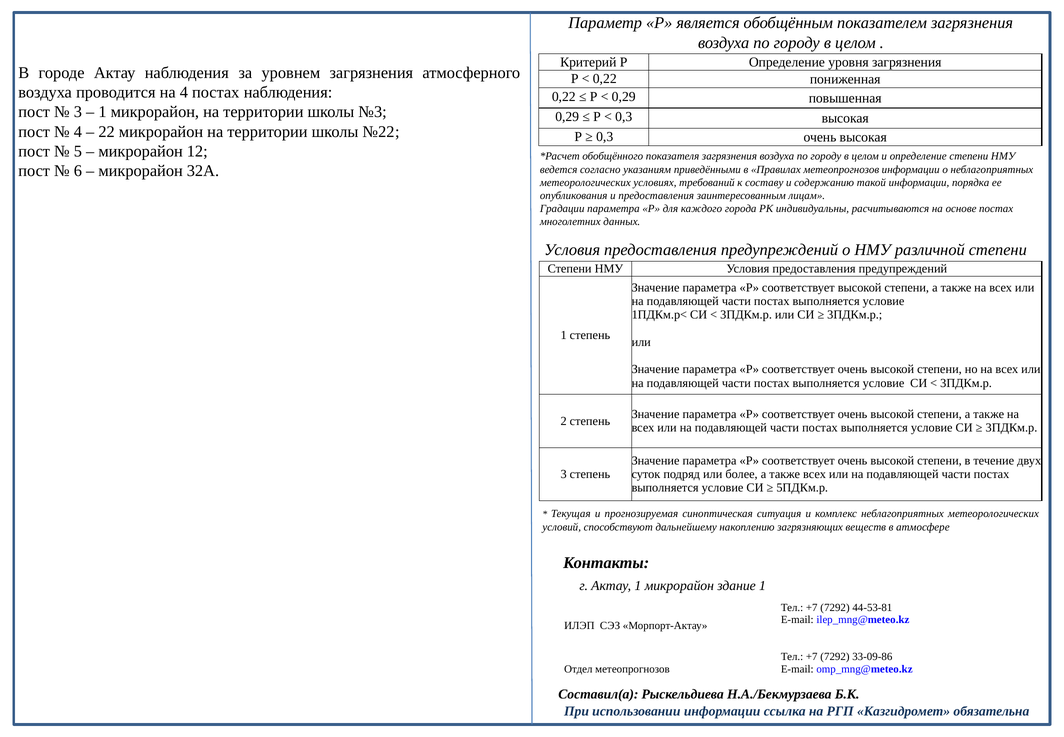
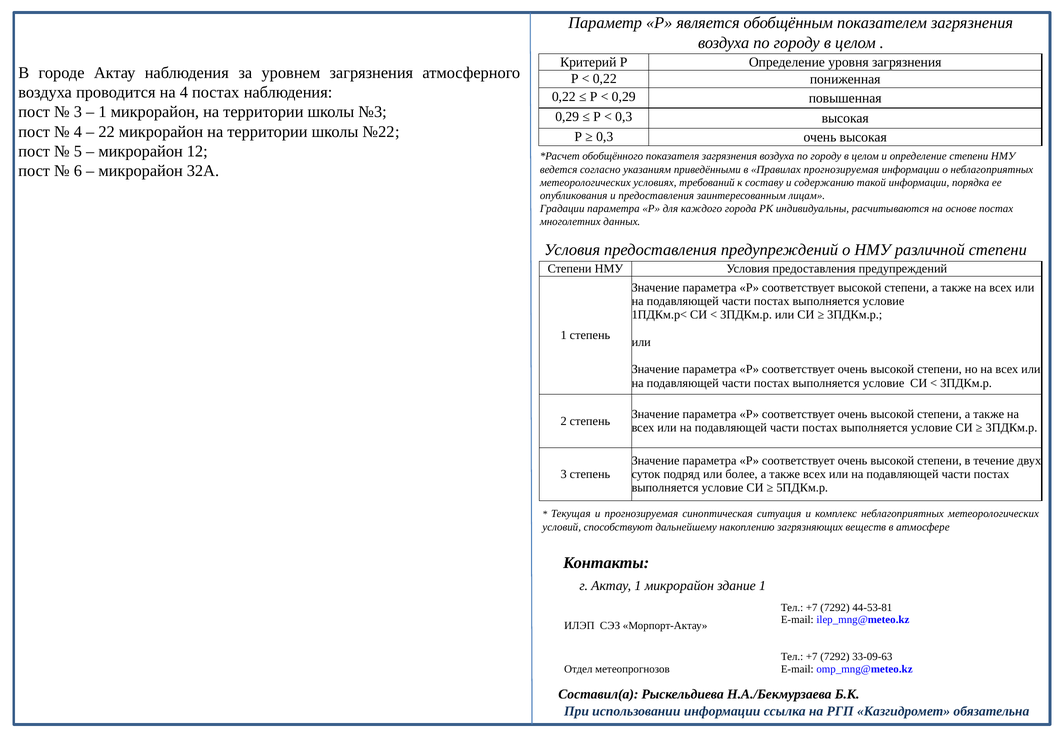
Правилах метеопрогнозов: метеопрогнозов -> прогнозируемая
33-09-86: 33-09-86 -> 33-09-63
